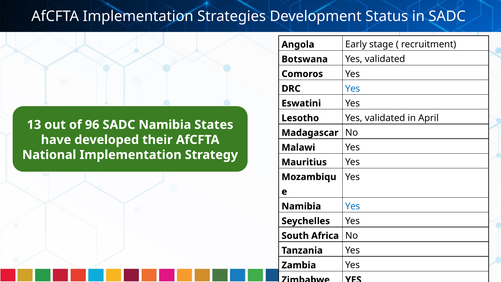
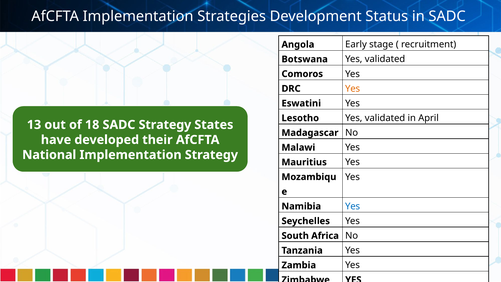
Yes at (353, 89) colour: blue -> orange
96: 96 -> 18
SADC Namibia: Namibia -> Strategy
